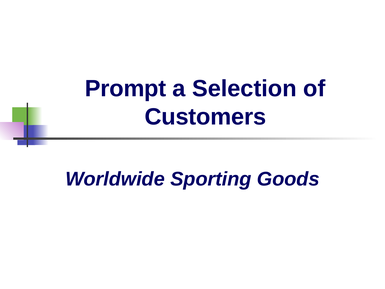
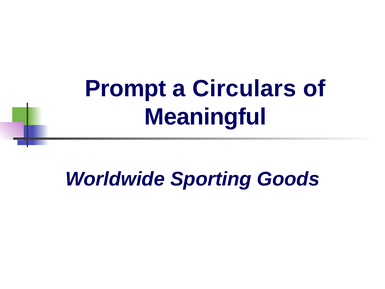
Selection: Selection -> Circulars
Customers: Customers -> Meaningful
